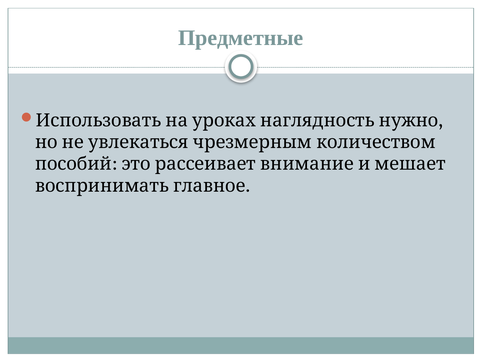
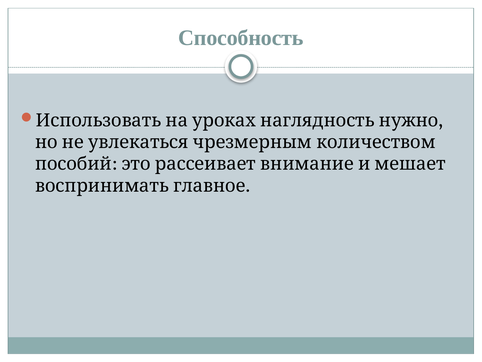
Предметные: Предметные -> Способность
